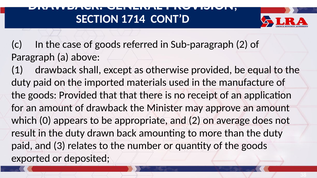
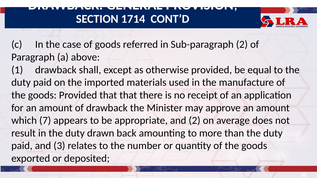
0: 0 -> 7
